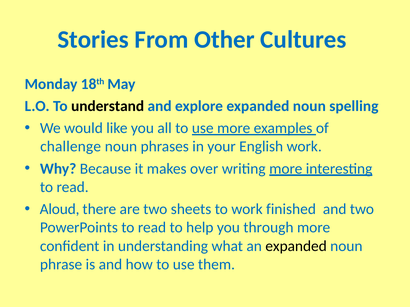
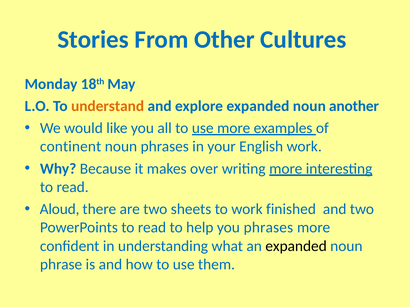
understand colour: black -> orange
spelling: spelling -> another
challenge: challenge -> continent
you through: through -> phrases
